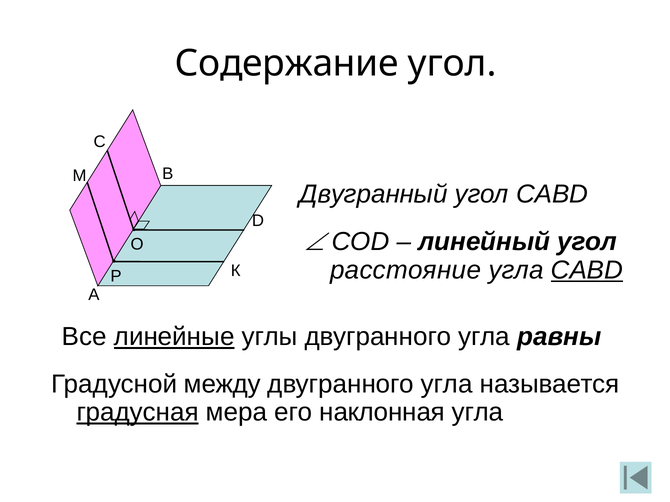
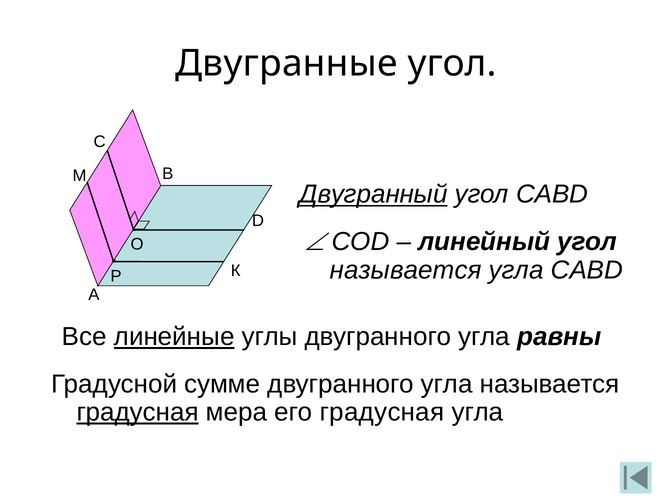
Содержание: Содержание -> Двугранные
Двугранный underline: none -> present
расстояние at (406, 270): расстояние -> называется
CABD at (587, 270) underline: present -> none
между: между -> сумме
его наклонная: наклонная -> градусная
